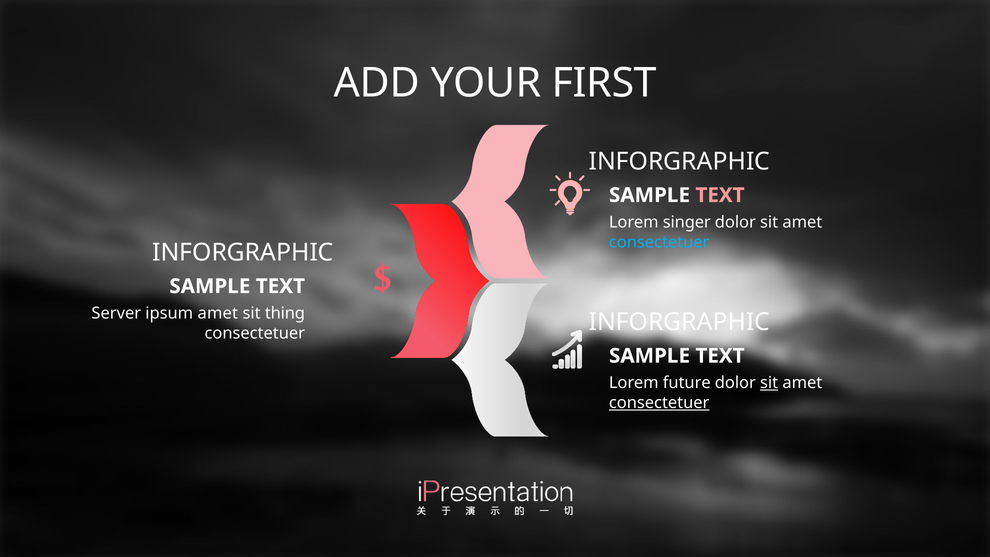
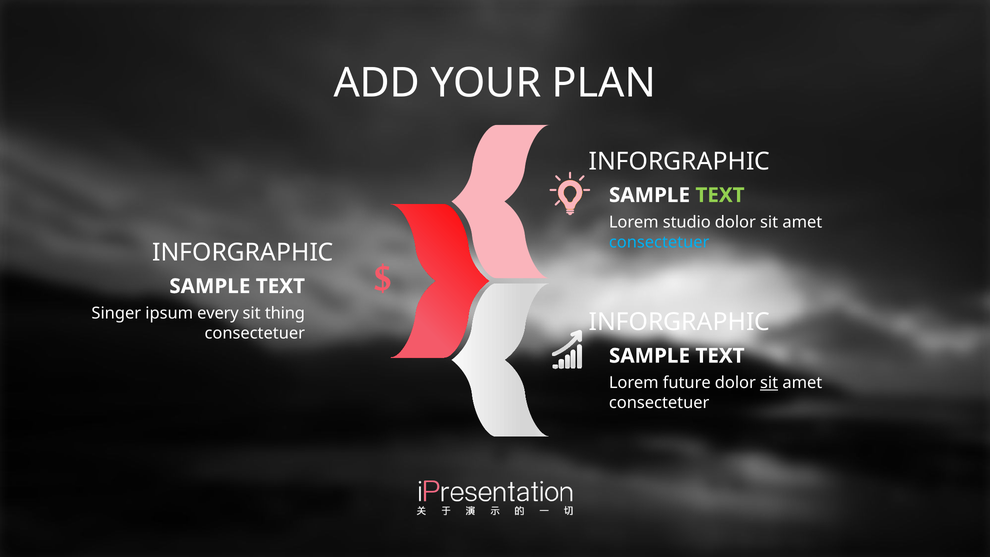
FIRST: FIRST -> PLAN
TEXT at (720, 195) colour: pink -> light green
singer: singer -> studio
Server: Server -> Singer
ipsum amet: amet -> every
consectetuer at (659, 403) underline: present -> none
